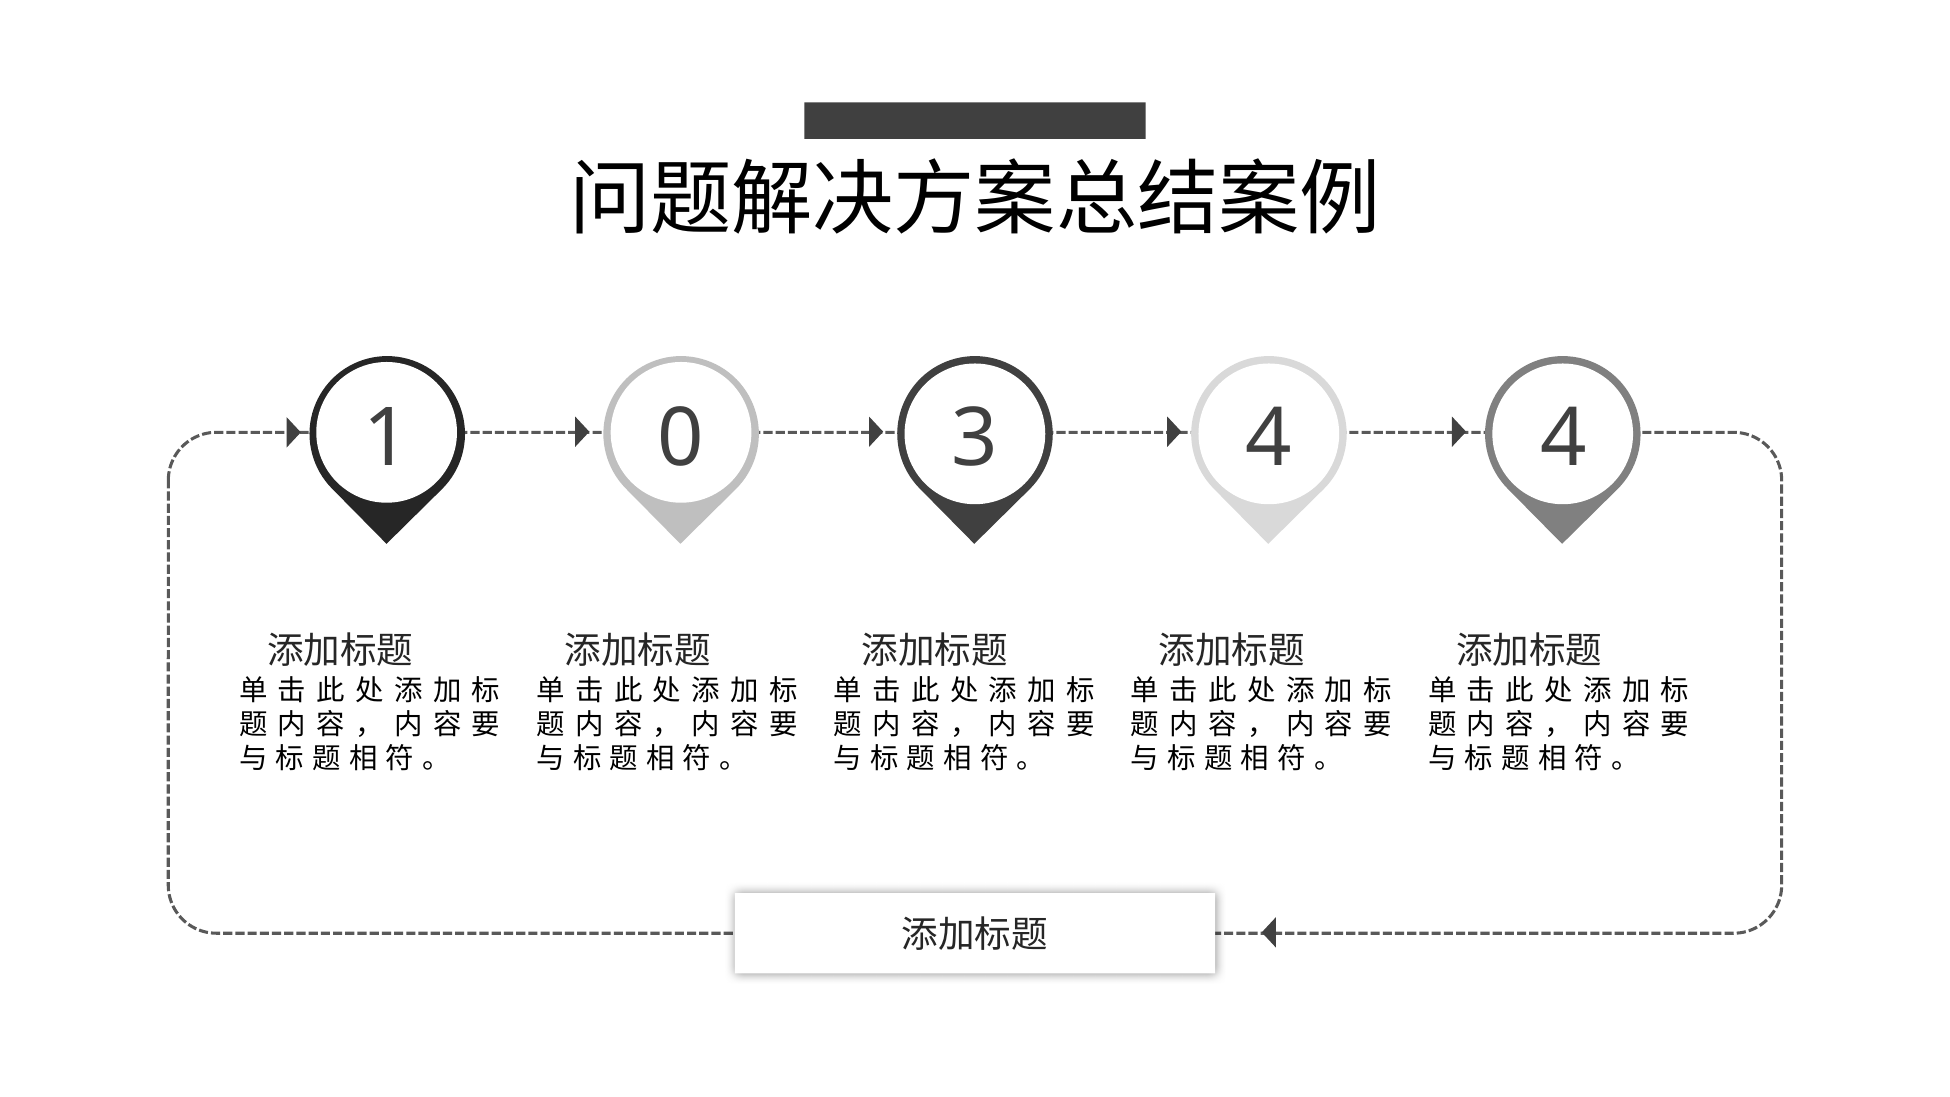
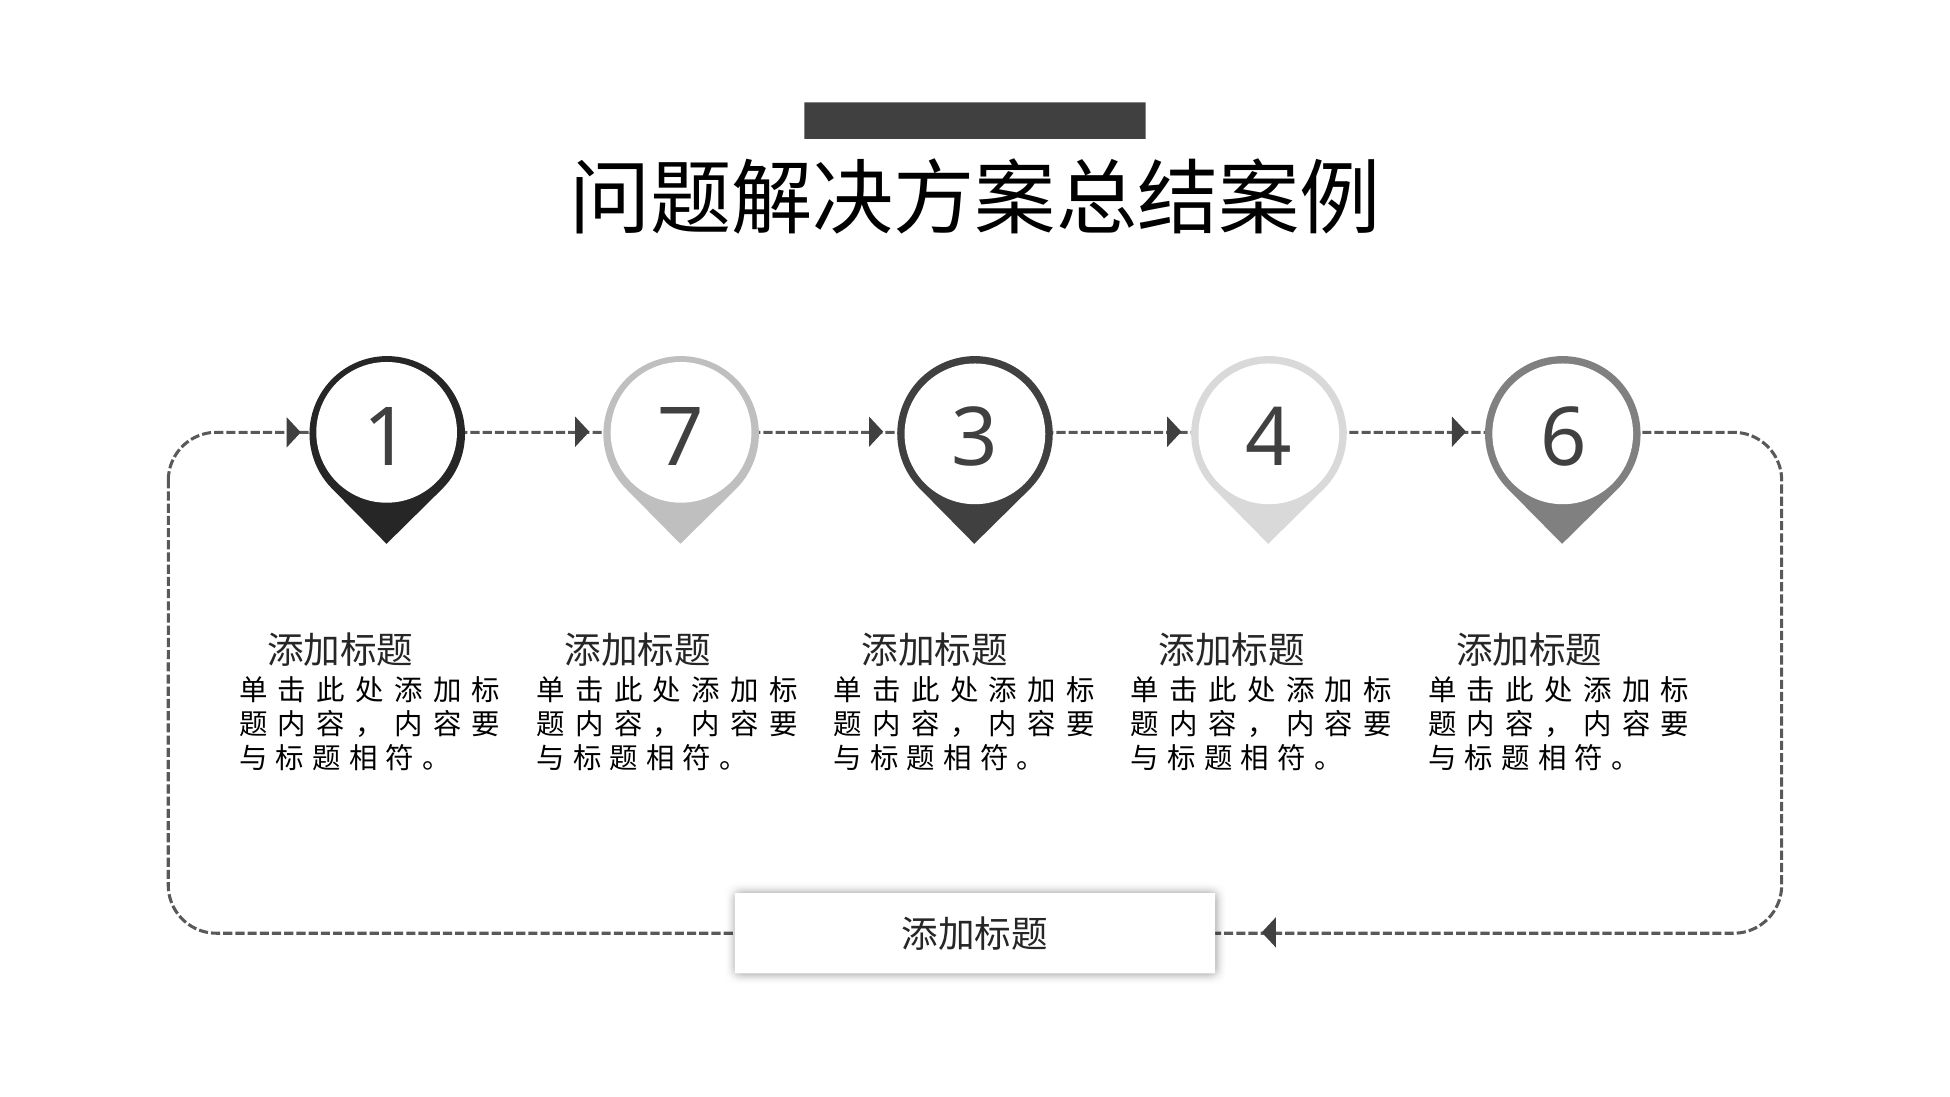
0: 0 -> 7
4 4: 4 -> 6
